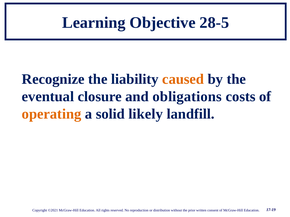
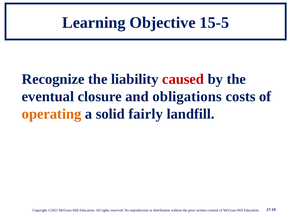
28-5: 28-5 -> 15-5
caused colour: orange -> red
likely: likely -> fairly
